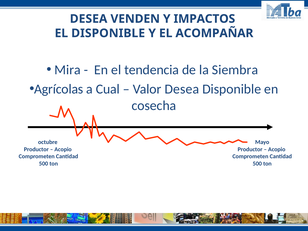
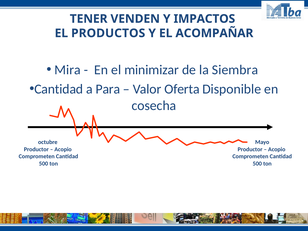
DESEA at (89, 19): DESEA -> TENER
EL DISPONIBLE: DISPONIBLE -> PRODUCTOS
tendencia: tendencia -> minimizar
Agrícolas at (59, 89): Agrícolas -> Cantidad
Cual: Cual -> Para
Valor Desea: Desea -> Oferta
